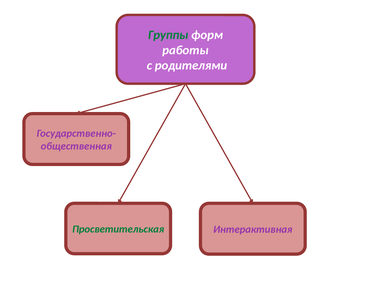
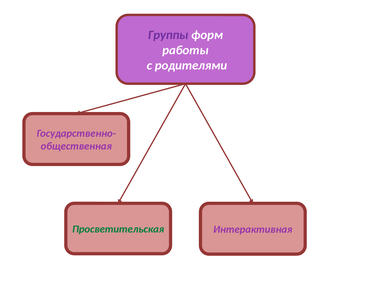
Группы colour: green -> purple
